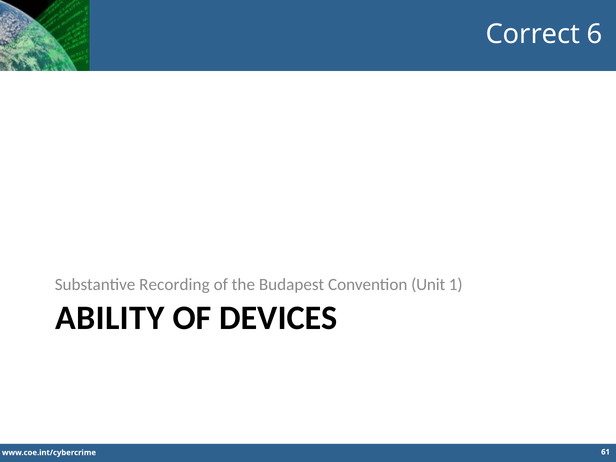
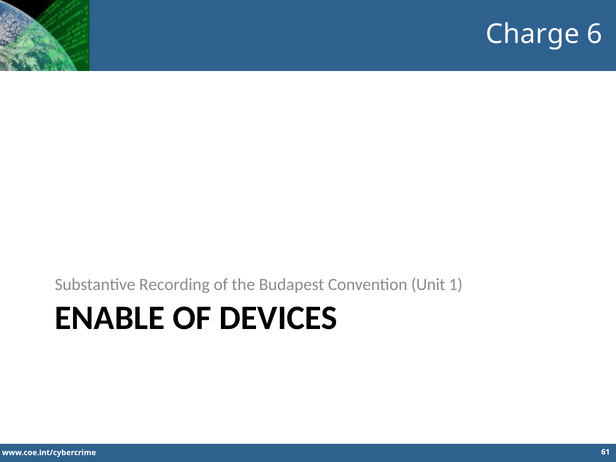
Correct: Correct -> Charge
ABILITY: ABILITY -> ENABLE
